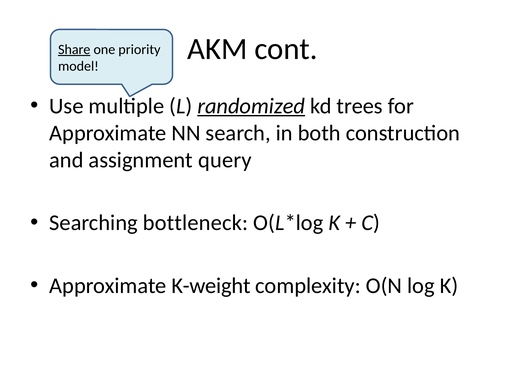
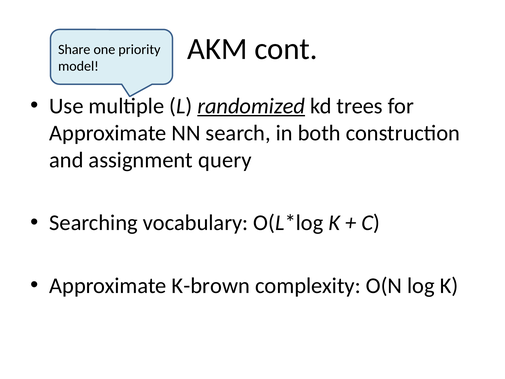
Share underline: present -> none
bottleneck: bottleneck -> vocabulary
K-weight: K-weight -> K-brown
